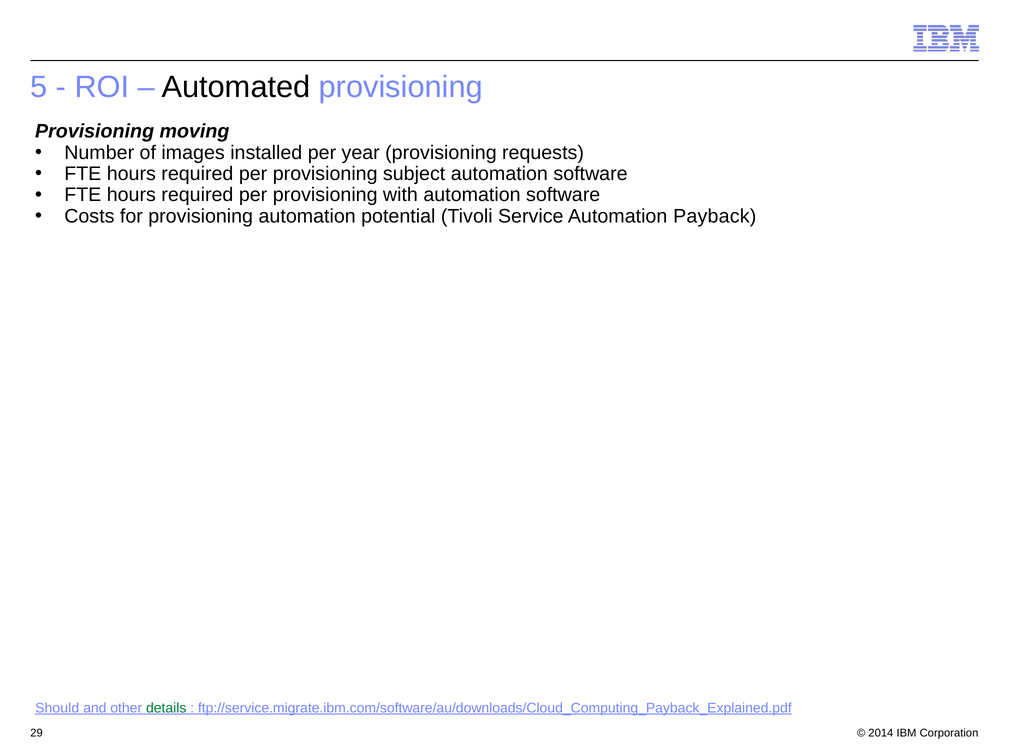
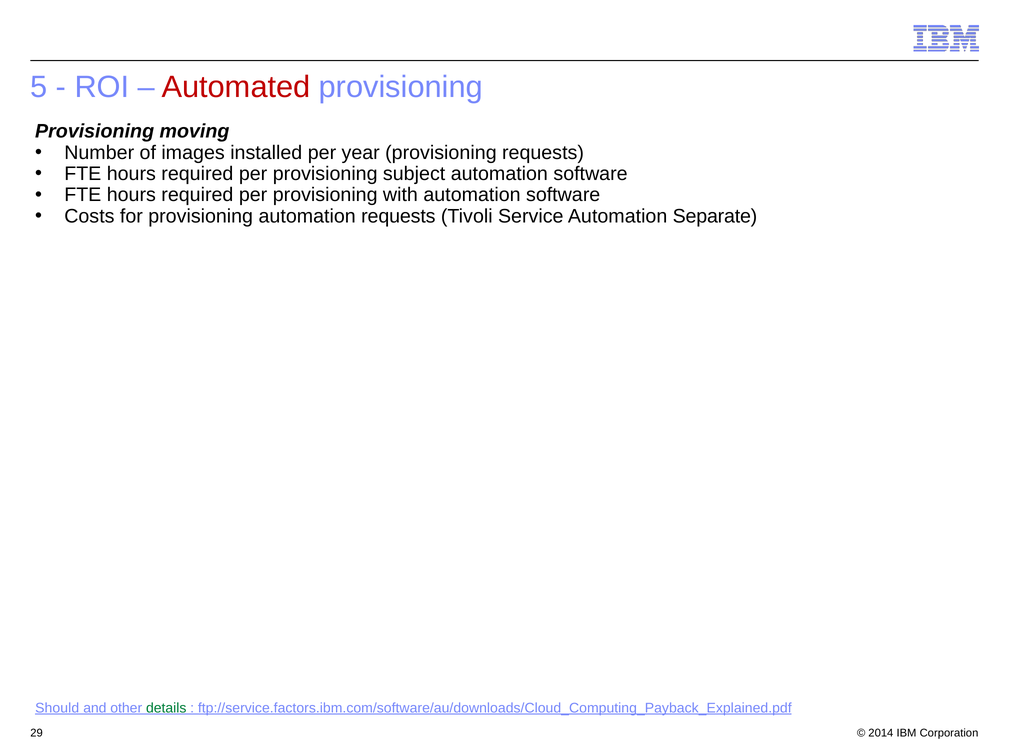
Automated colour: black -> red
automation potential: potential -> requests
Payback: Payback -> Separate
ftp://service.migrate.ibm.com/software/au/downloads/Cloud_Computing_Payback_Explained.pdf: ftp://service.migrate.ibm.com/software/au/downloads/Cloud_Computing_Payback_Explained.pdf -> ftp://service.factors.ibm.com/software/au/downloads/Cloud_Computing_Payback_Explained.pdf
